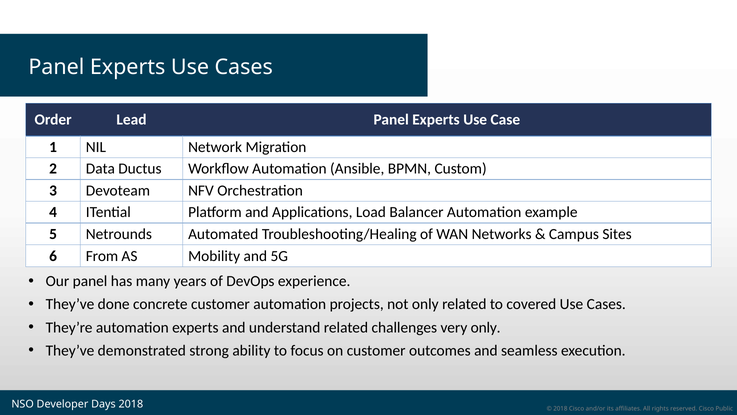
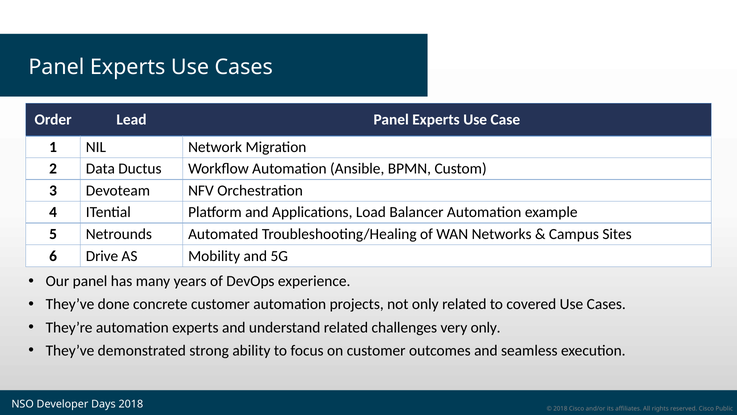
From: From -> Drive
